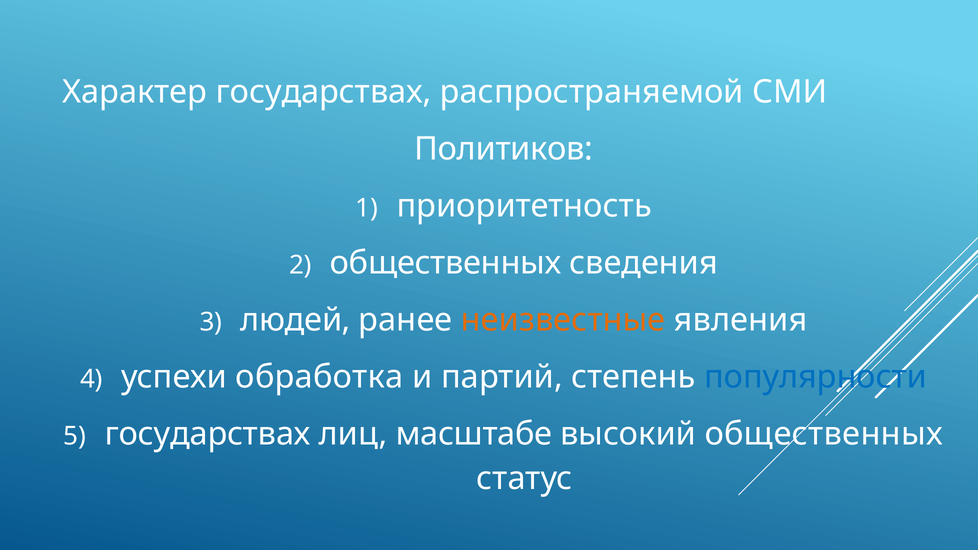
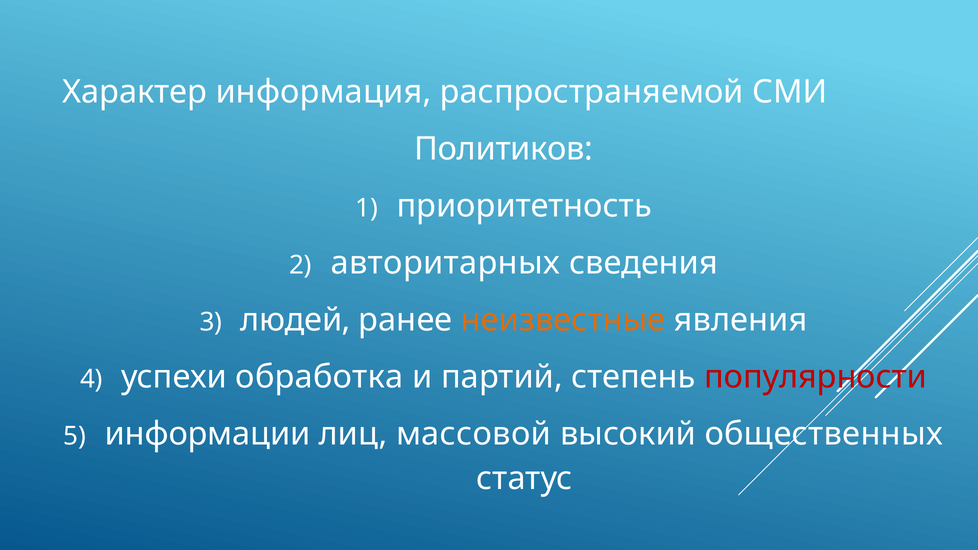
Характер государствах: государствах -> информация
общественных at (446, 263): общественных -> авторитарных
популярности colour: blue -> red
государствах at (208, 434): государствах -> информации
масштабе: масштабе -> массовой
